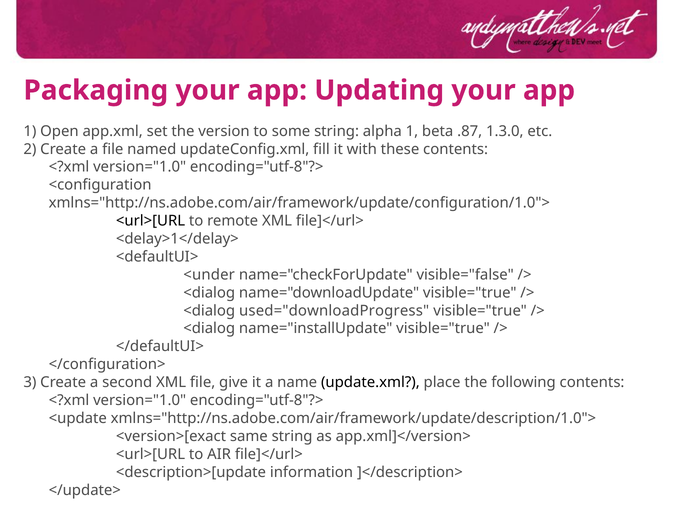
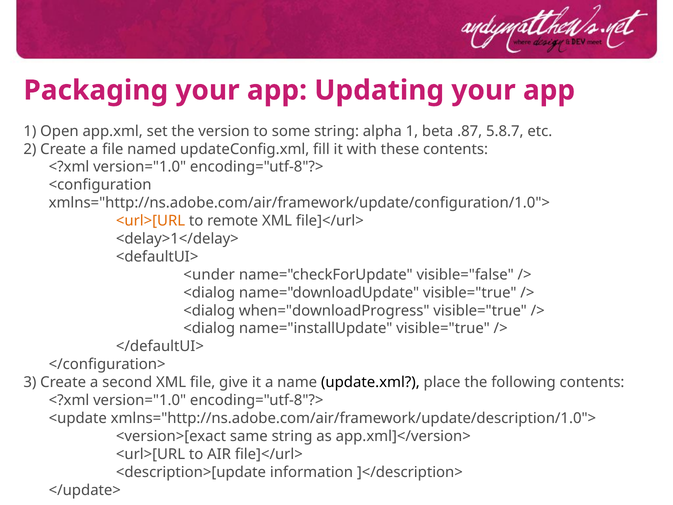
1.3.0: 1.3.0 -> 5.8.7
<url>[URL at (151, 221) colour: black -> orange
used="downloadProgress: used="downloadProgress -> when="downloadProgress
